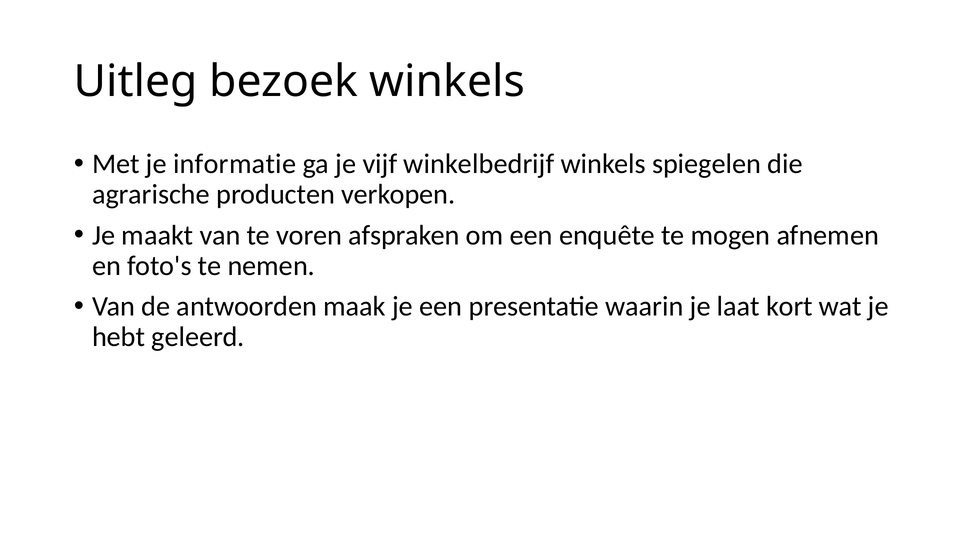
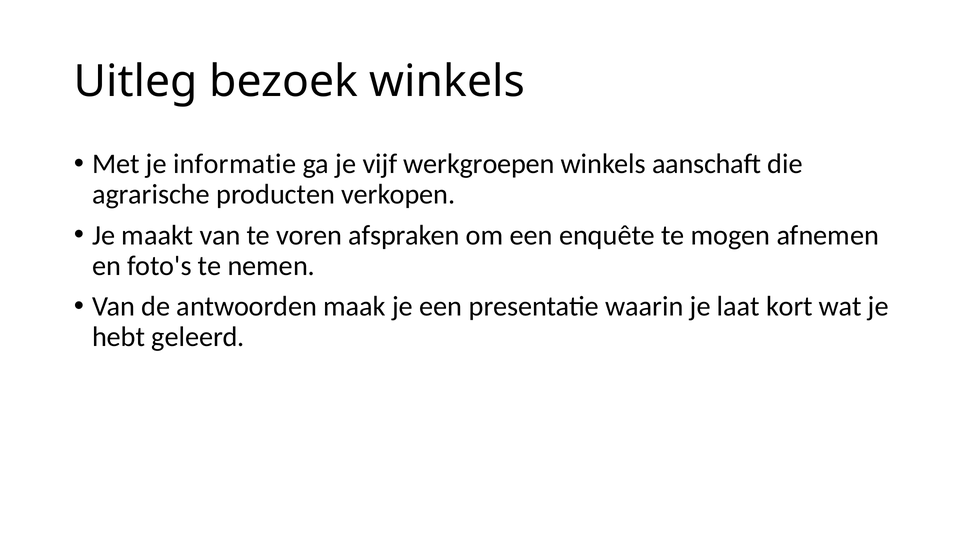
winkelbedrijf: winkelbedrijf -> werkgroepen
spiegelen: spiegelen -> aanschaft
